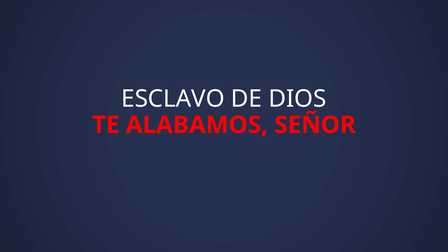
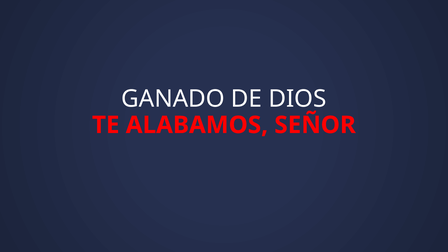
ESCLAVO: ESCLAVO -> GANADO
